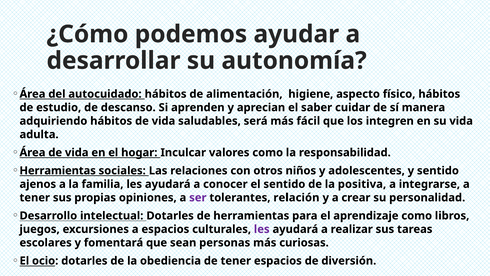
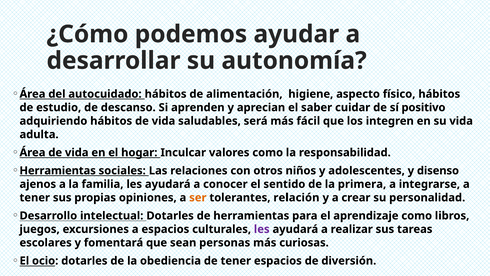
manera: manera -> positivo
y sentido: sentido -> disenso
positiva: positiva -> primera
ser colour: purple -> orange
